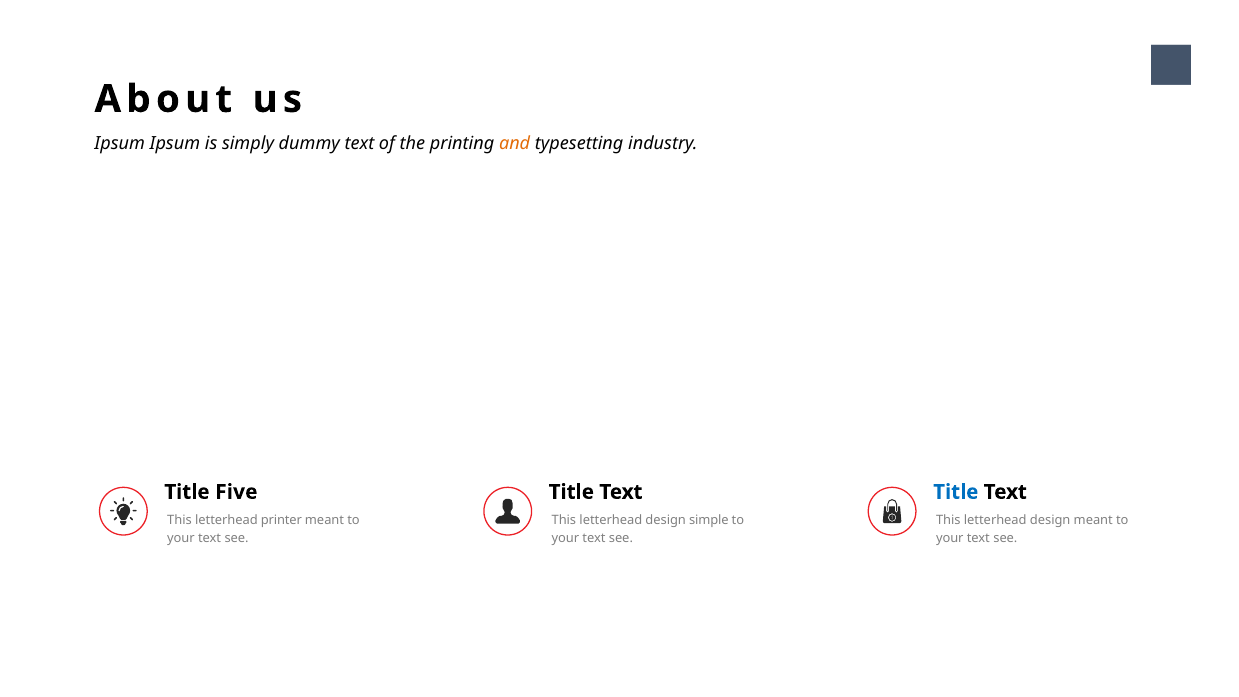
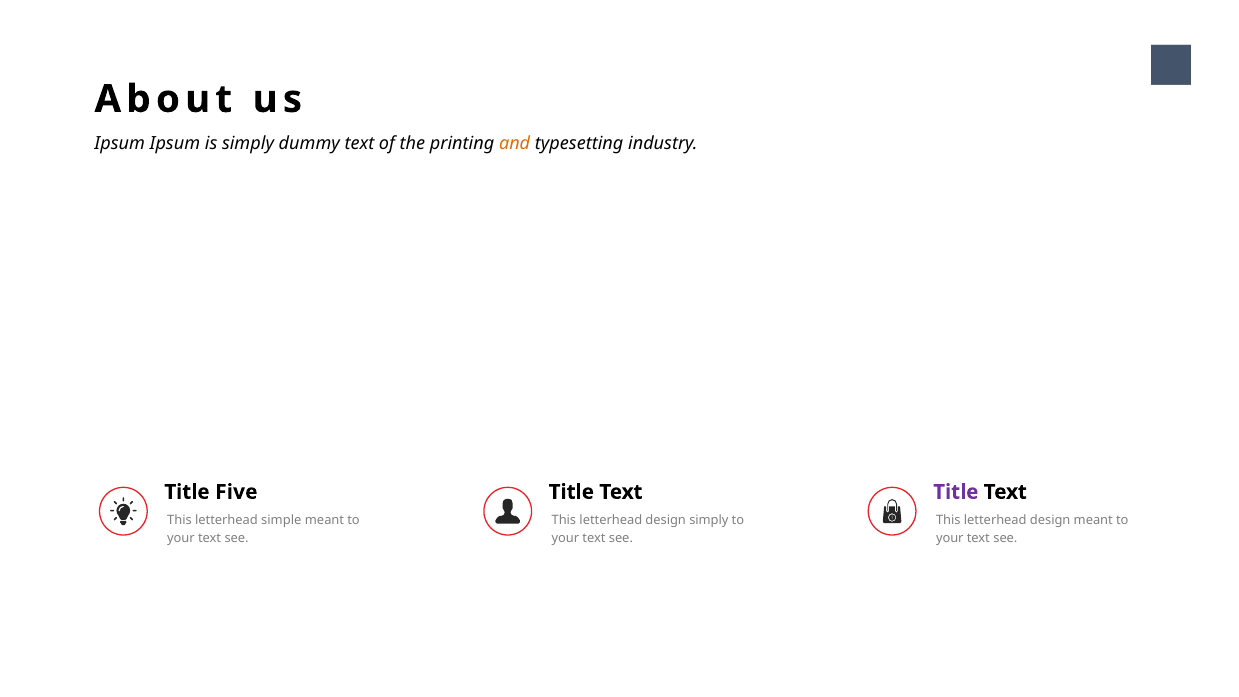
Title at (956, 492) colour: blue -> purple
printer: printer -> simple
design simple: simple -> simply
